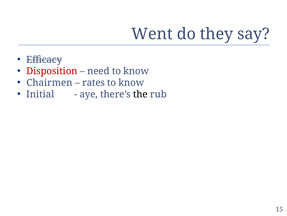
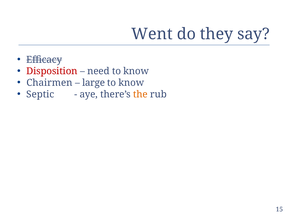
rates: rates -> large
Initial: Initial -> Septic
the colour: black -> orange
